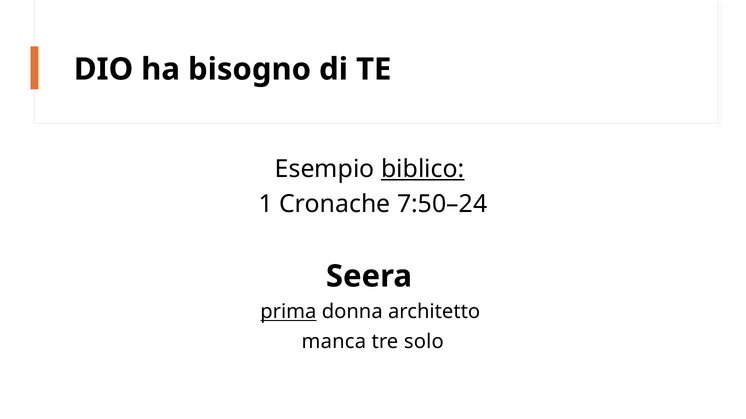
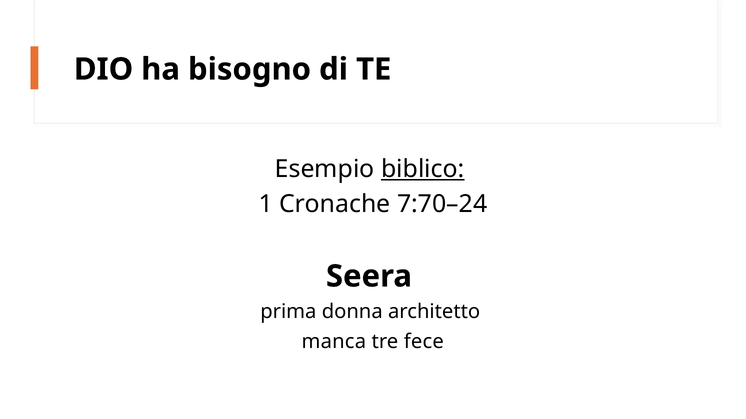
7:50–24: 7:50–24 -> 7:70–24
prima underline: present -> none
solo: solo -> fece
